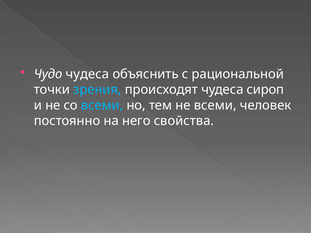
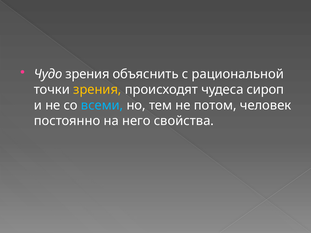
Чудо чудеса: чудеса -> зрения
зрения at (97, 90) colour: light blue -> yellow
не всеми: всеми -> потом
